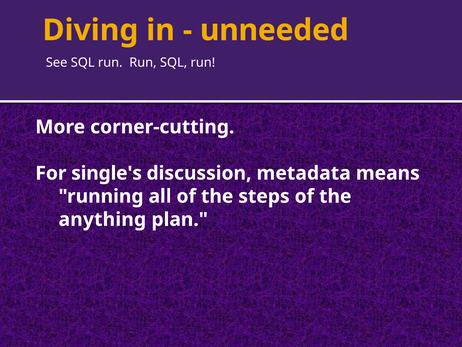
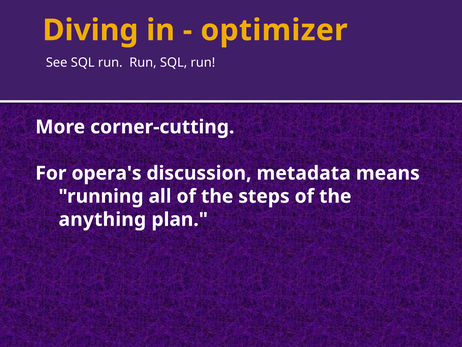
unneeded: unneeded -> optimizer
single's: single's -> opera's
